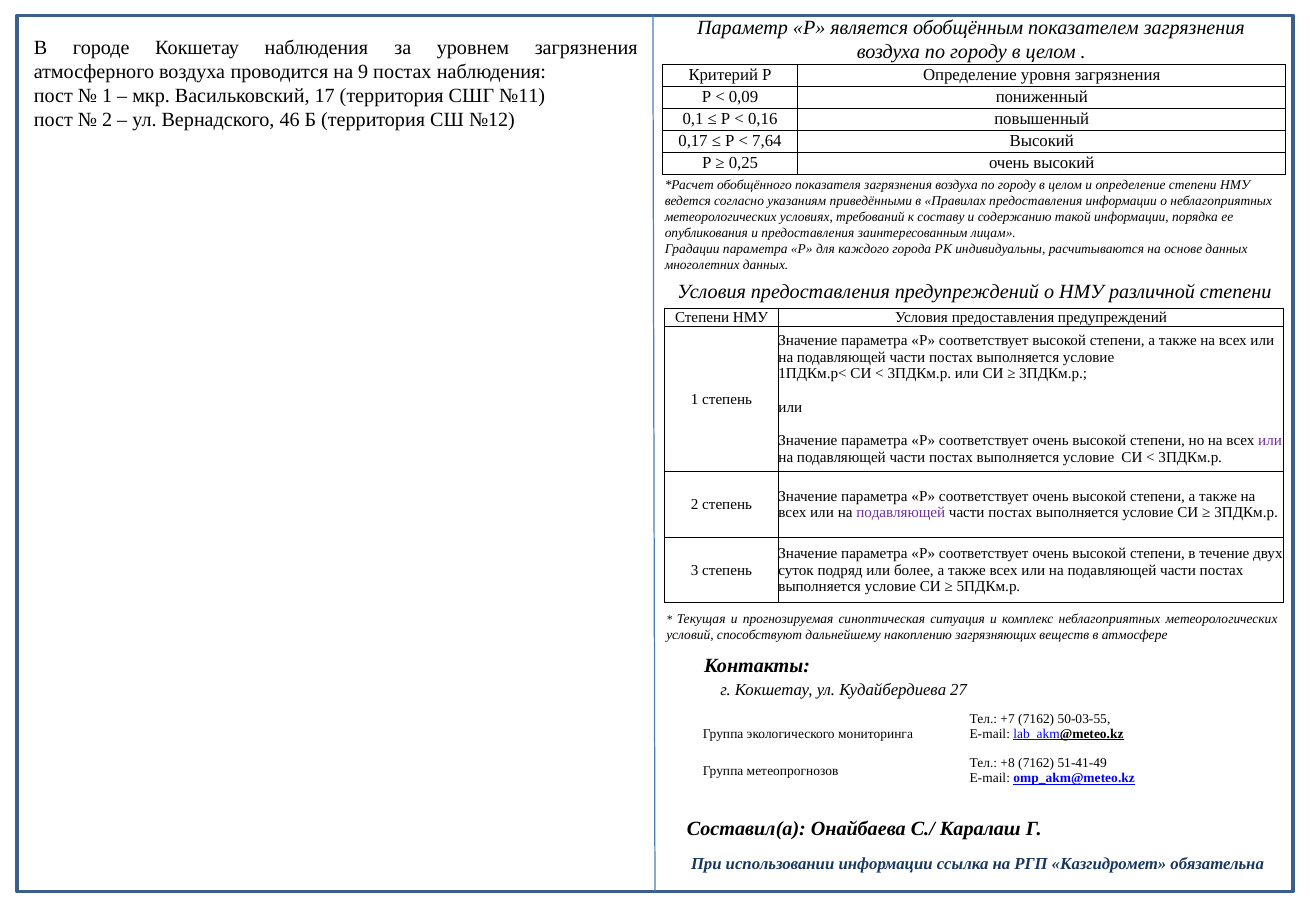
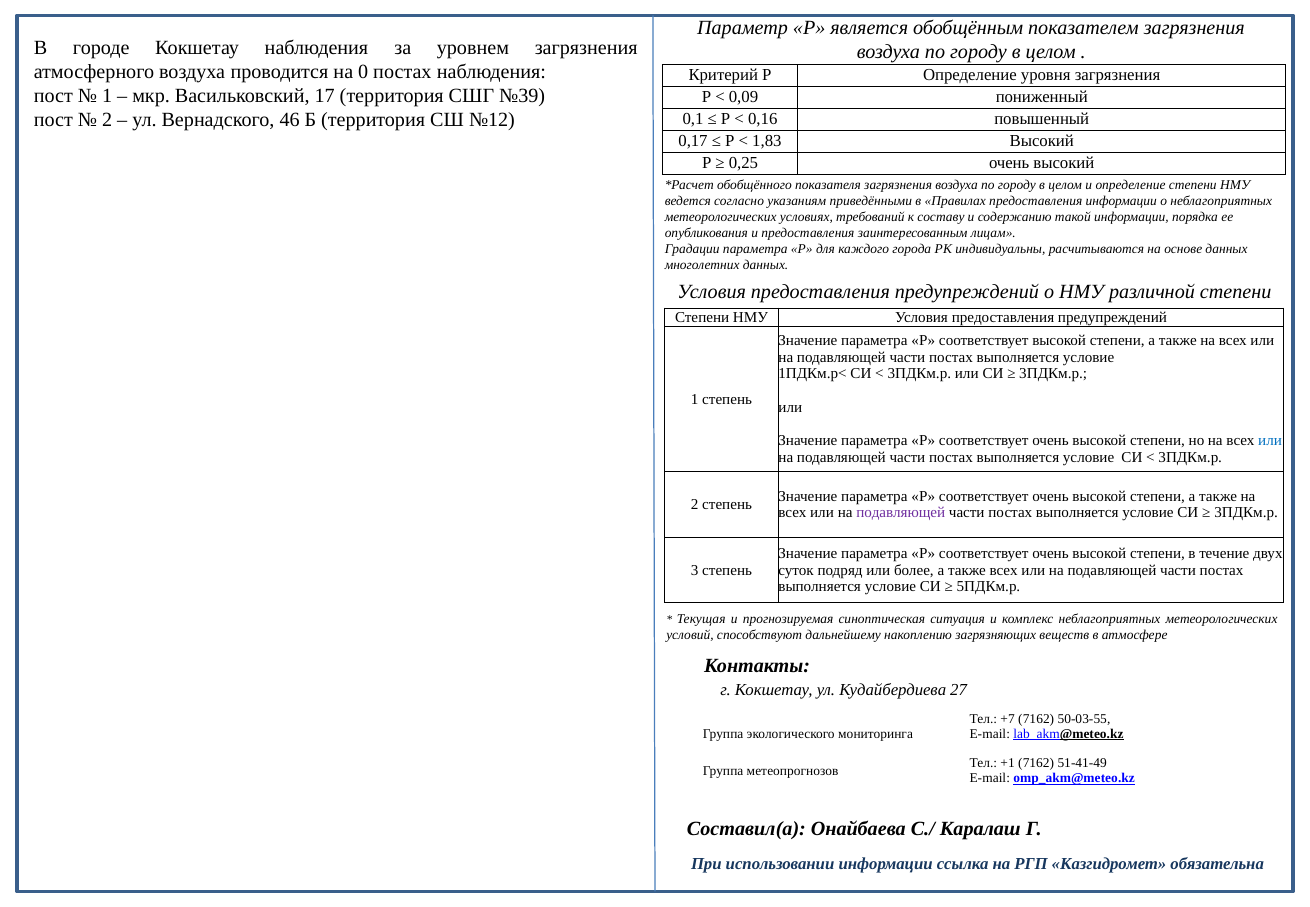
9: 9 -> 0
№11: №11 -> №39
7,64: 7,64 -> 1,83
или at (1270, 441) colour: purple -> blue
+8: +8 -> +1
